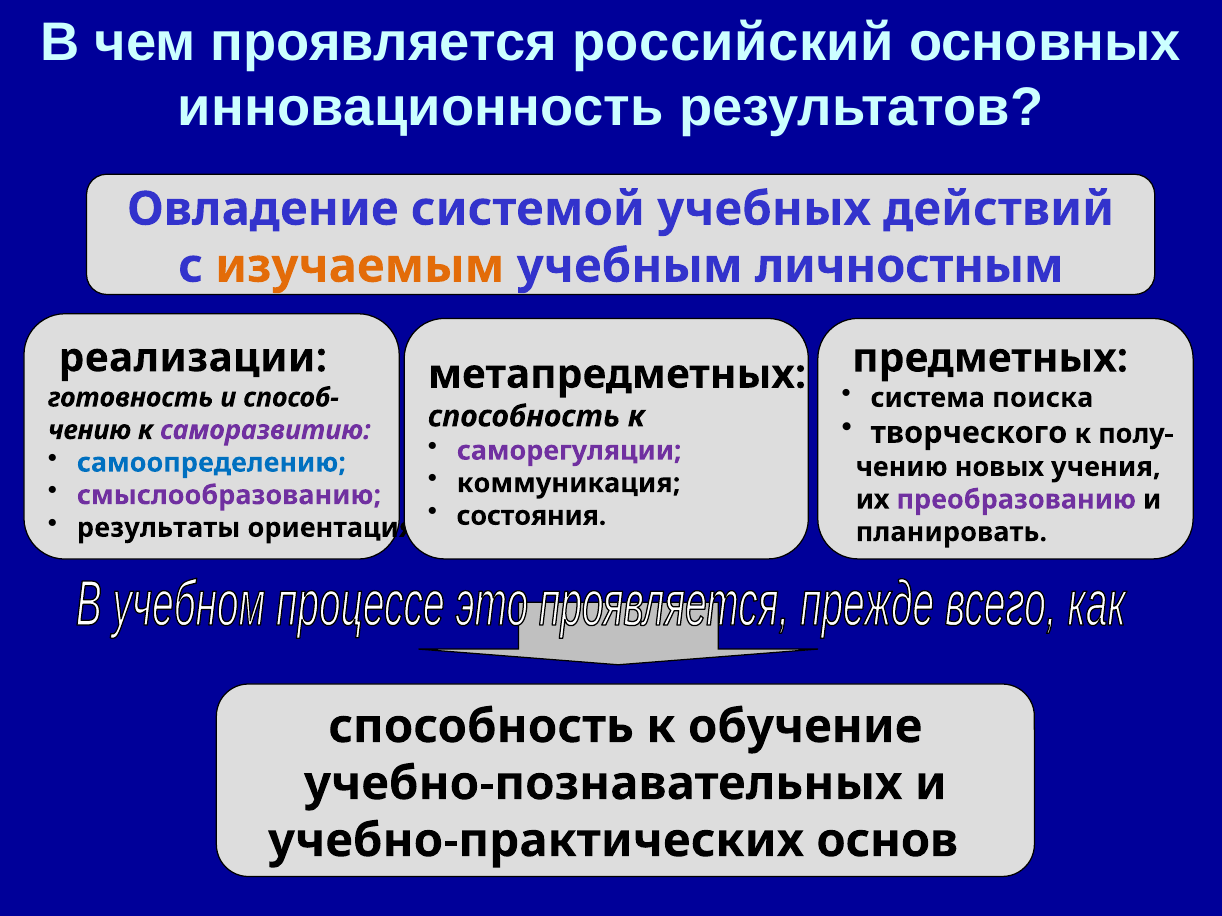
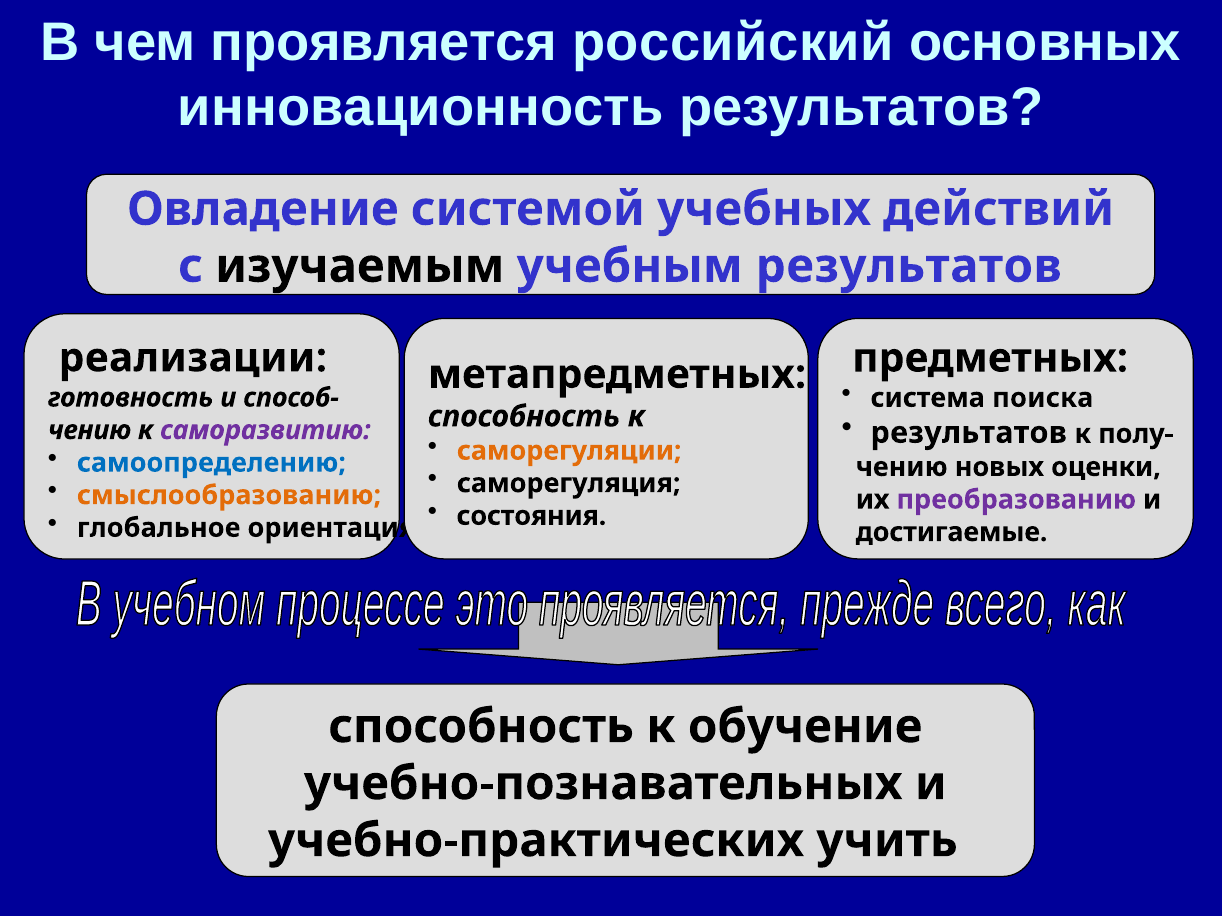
изучаемым colour: orange -> black
учебным личностным: личностным -> результатов
творческого at (969, 433): творческого -> результатов
саморегуляции colour: purple -> orange
учения: учения -> оценки
коммуникация: коммуникация -> саморегуляция
смыслообразованию colour: purple -> orange
результаты: результаты -> глобальное
планировать: планировать -> достигаемые
основ: основ -> учить
